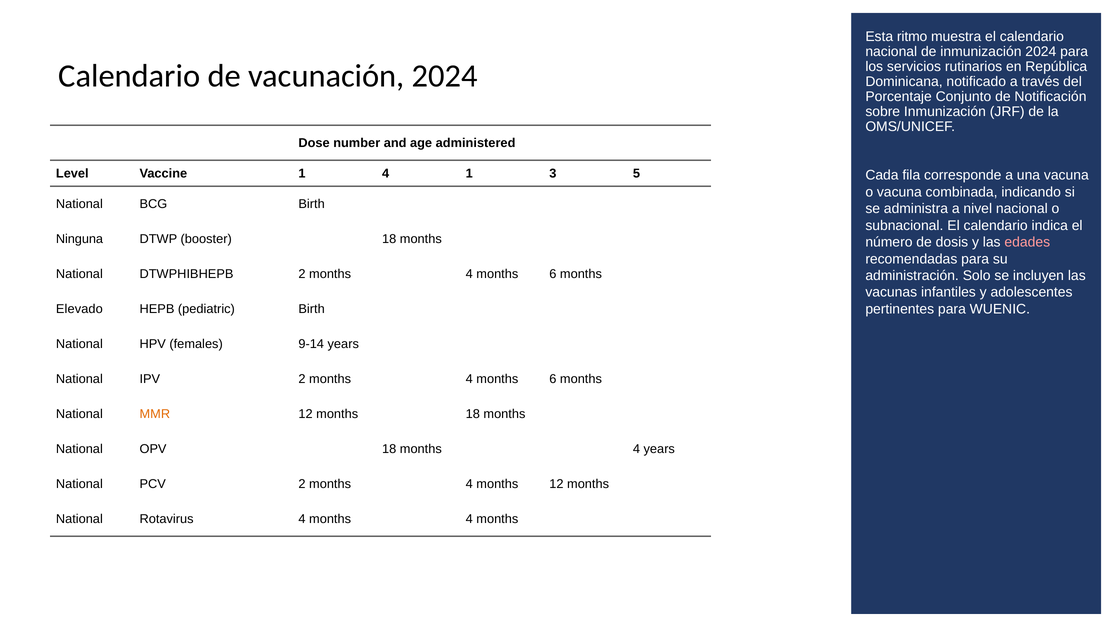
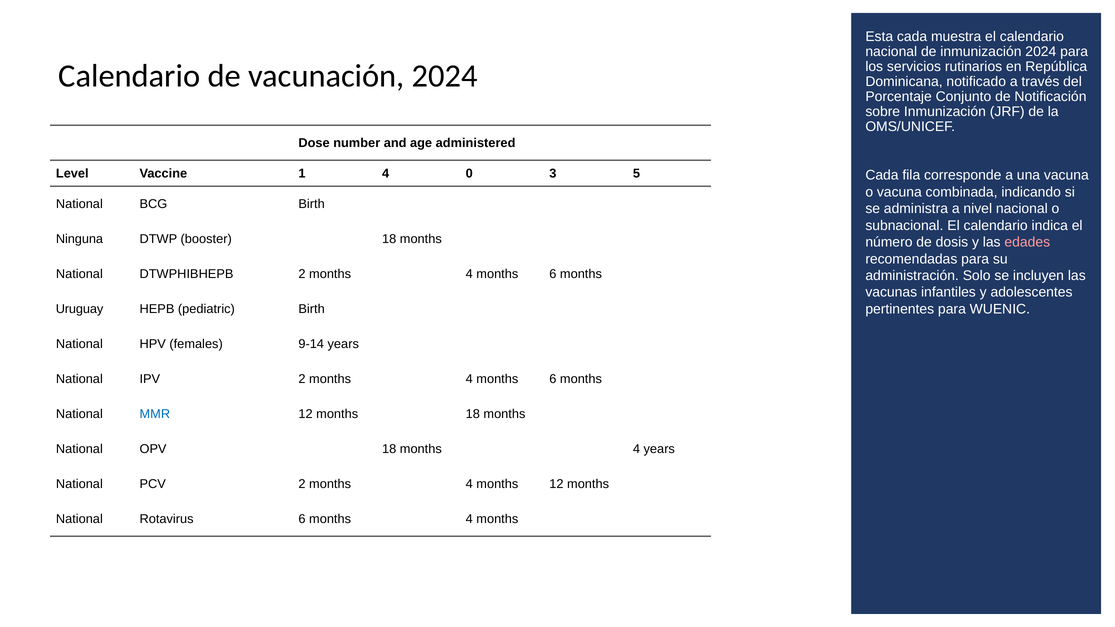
Esta ritmo: ritmo -> cada
4 1: 1 -> 0
Elevado: Elevado -> Uruguay
MMR colour: orange -> blue
Rotavirus 4: 4 -> 6
